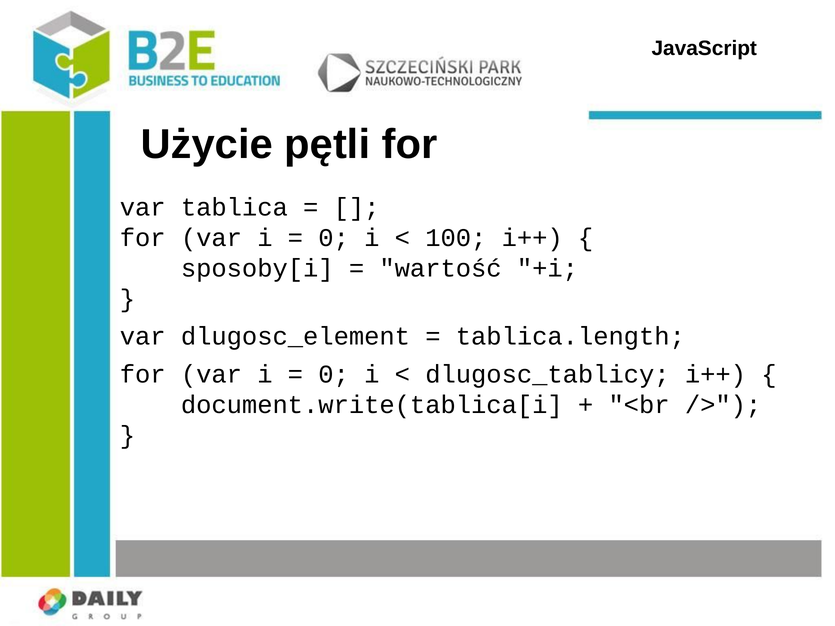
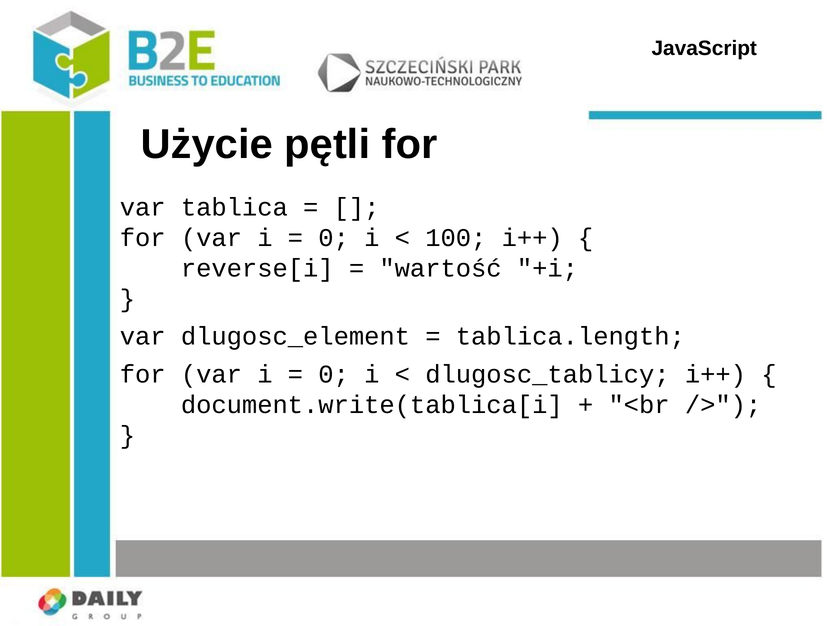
sposoby[i: sposoby[i -> reverse[i
